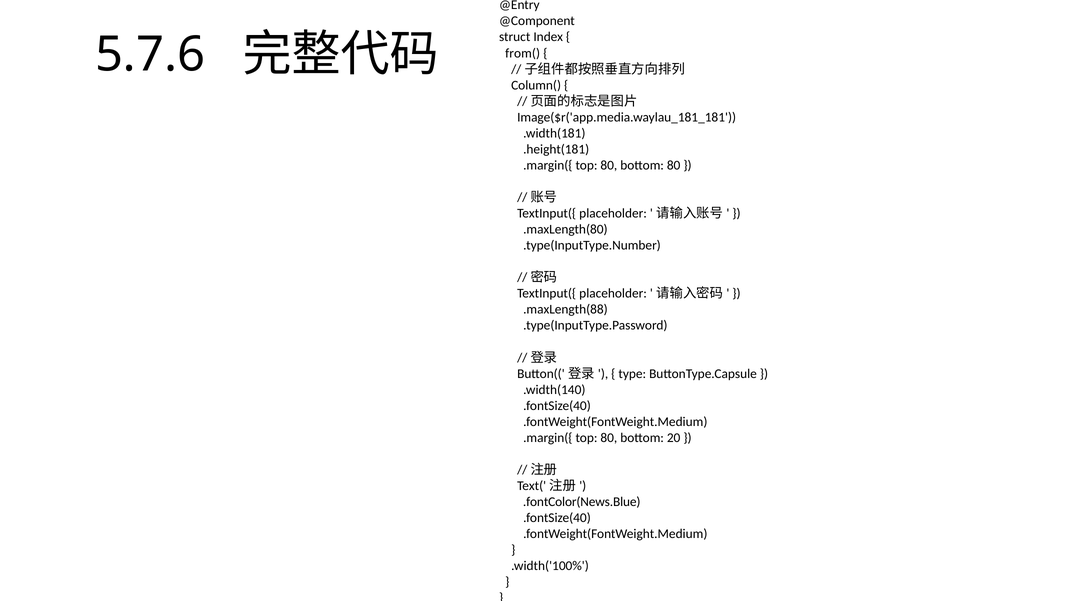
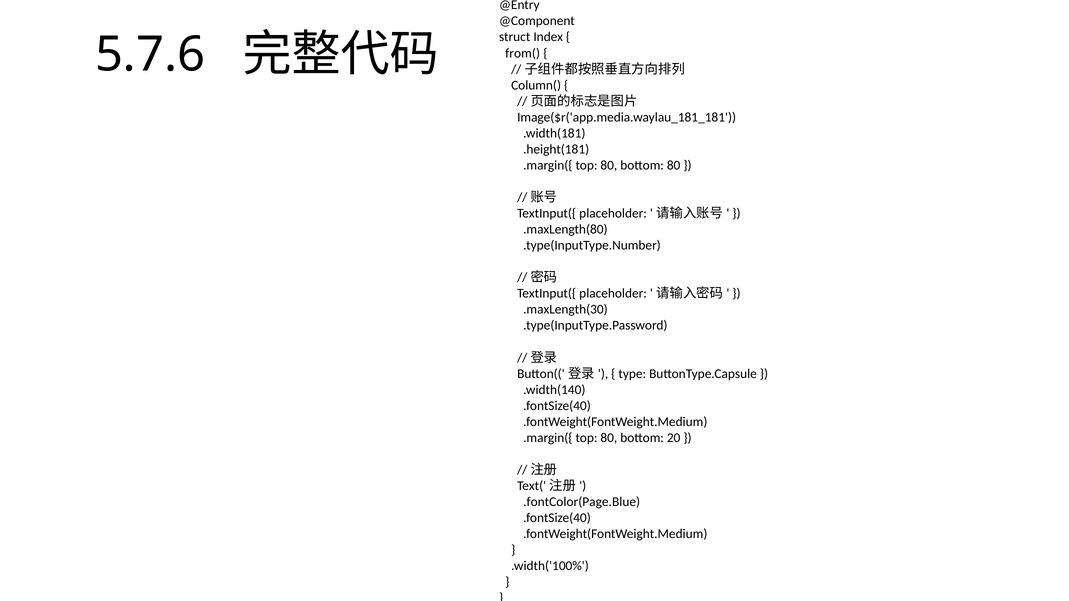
.maxLength(88: .maxLength(88 -> .maxLength(30
.fontColor(News.Blue: .fontColor(News.Blue -> .fontColor(Page.Blue
